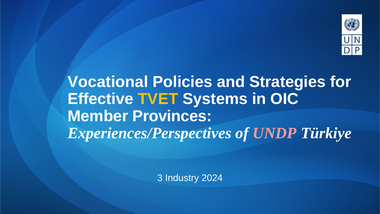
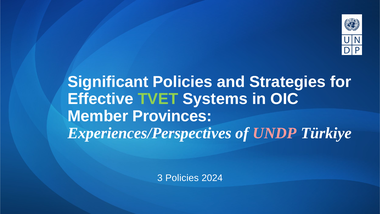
Vocational: Vocational -> Significant
TVET colour: yellow -> light green
3 Industry: Industry -> Policies
